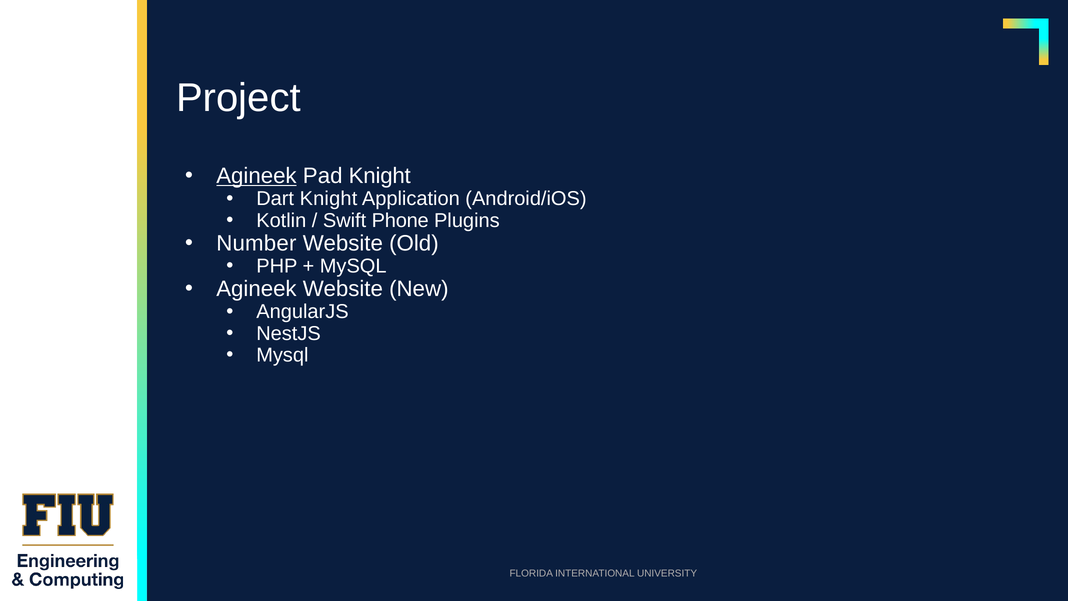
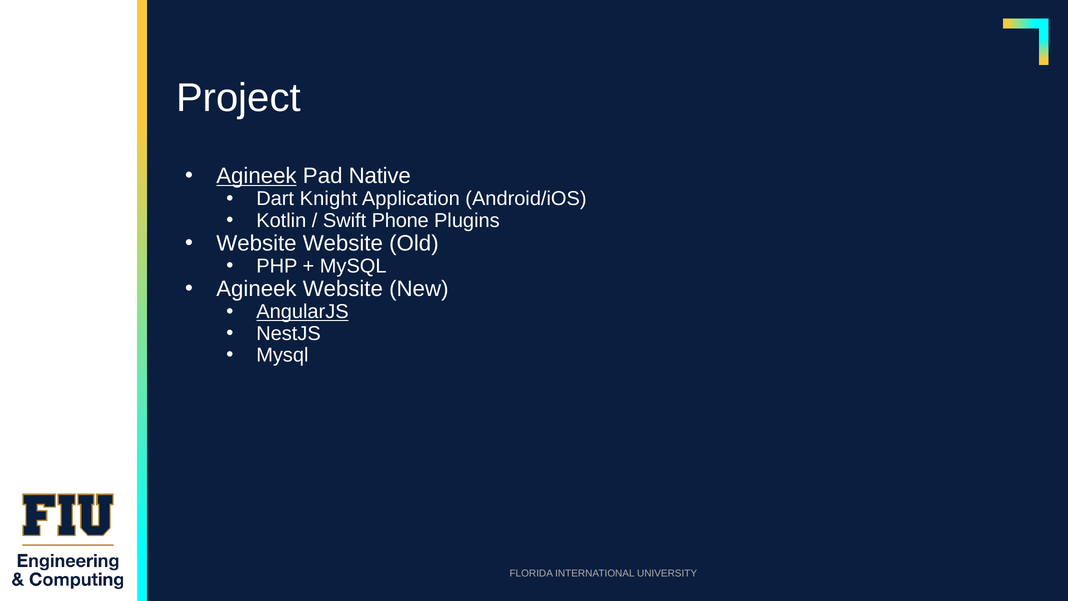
Pad Knight: Knight -> Native
Number at (256, 243): Number -> Website
AngularJS underline: none -> present
